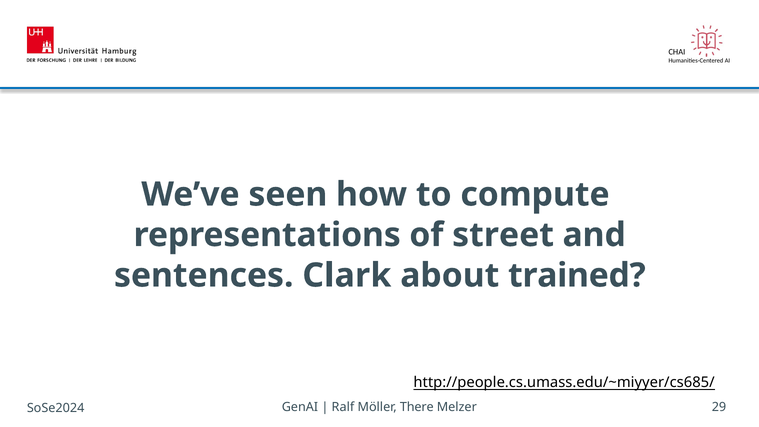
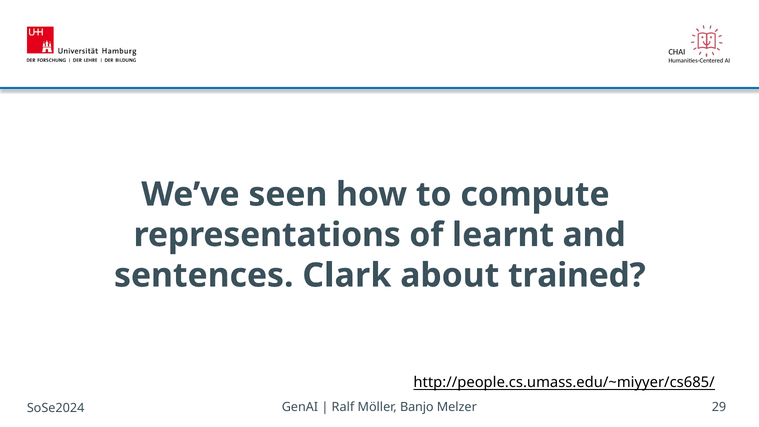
street: street -> learnt
There: There -> Banjo
